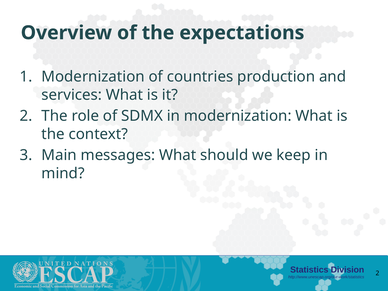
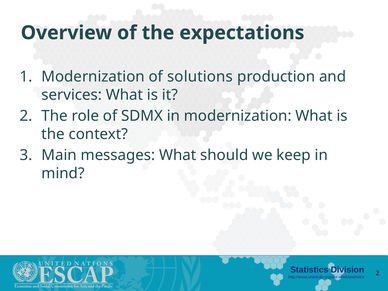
countries: countries -> solutions
